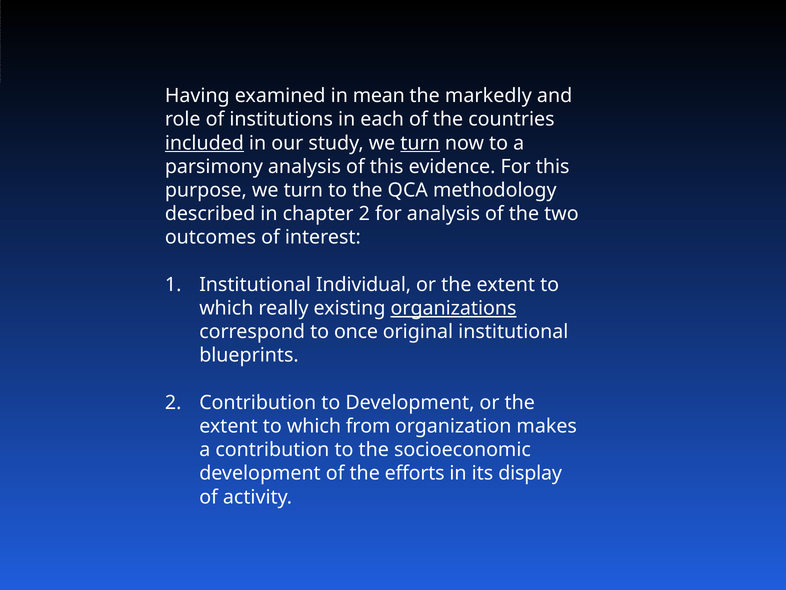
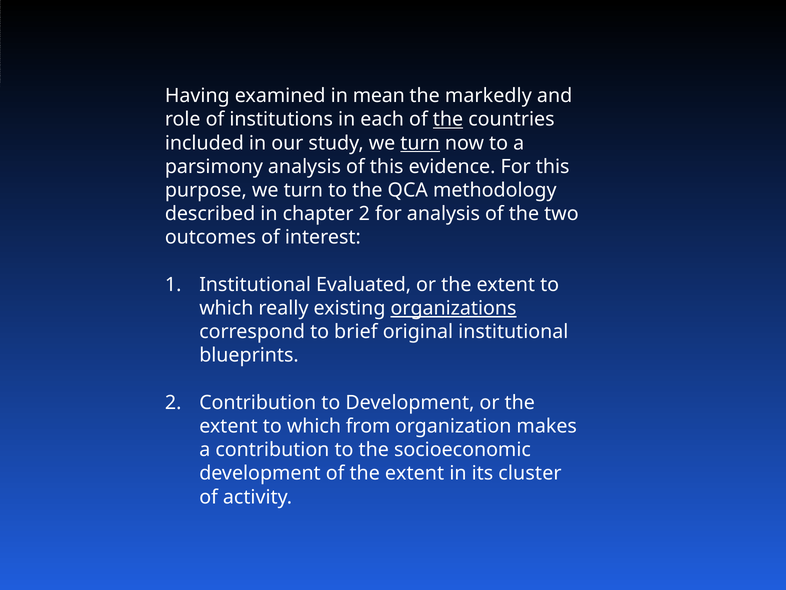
the at (448, 119) underline: none -> present
included underline: present -> none
Individual: Individual -> Evaluated
once: once -> brief
of the efforts: efforts -> extent
display: display -> cluster
